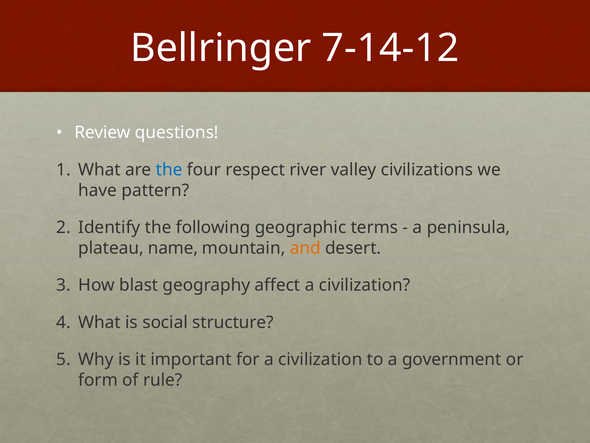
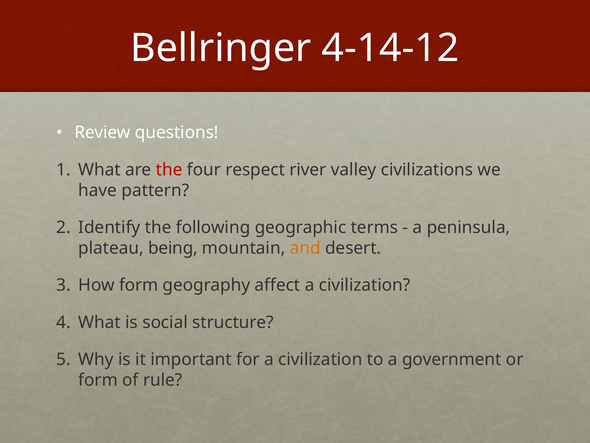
7-14-12: 7-14-12 -> 4-14-12
the at (169, 170) colour: blue -> red
name: name -> being
How blast: blast -> form
